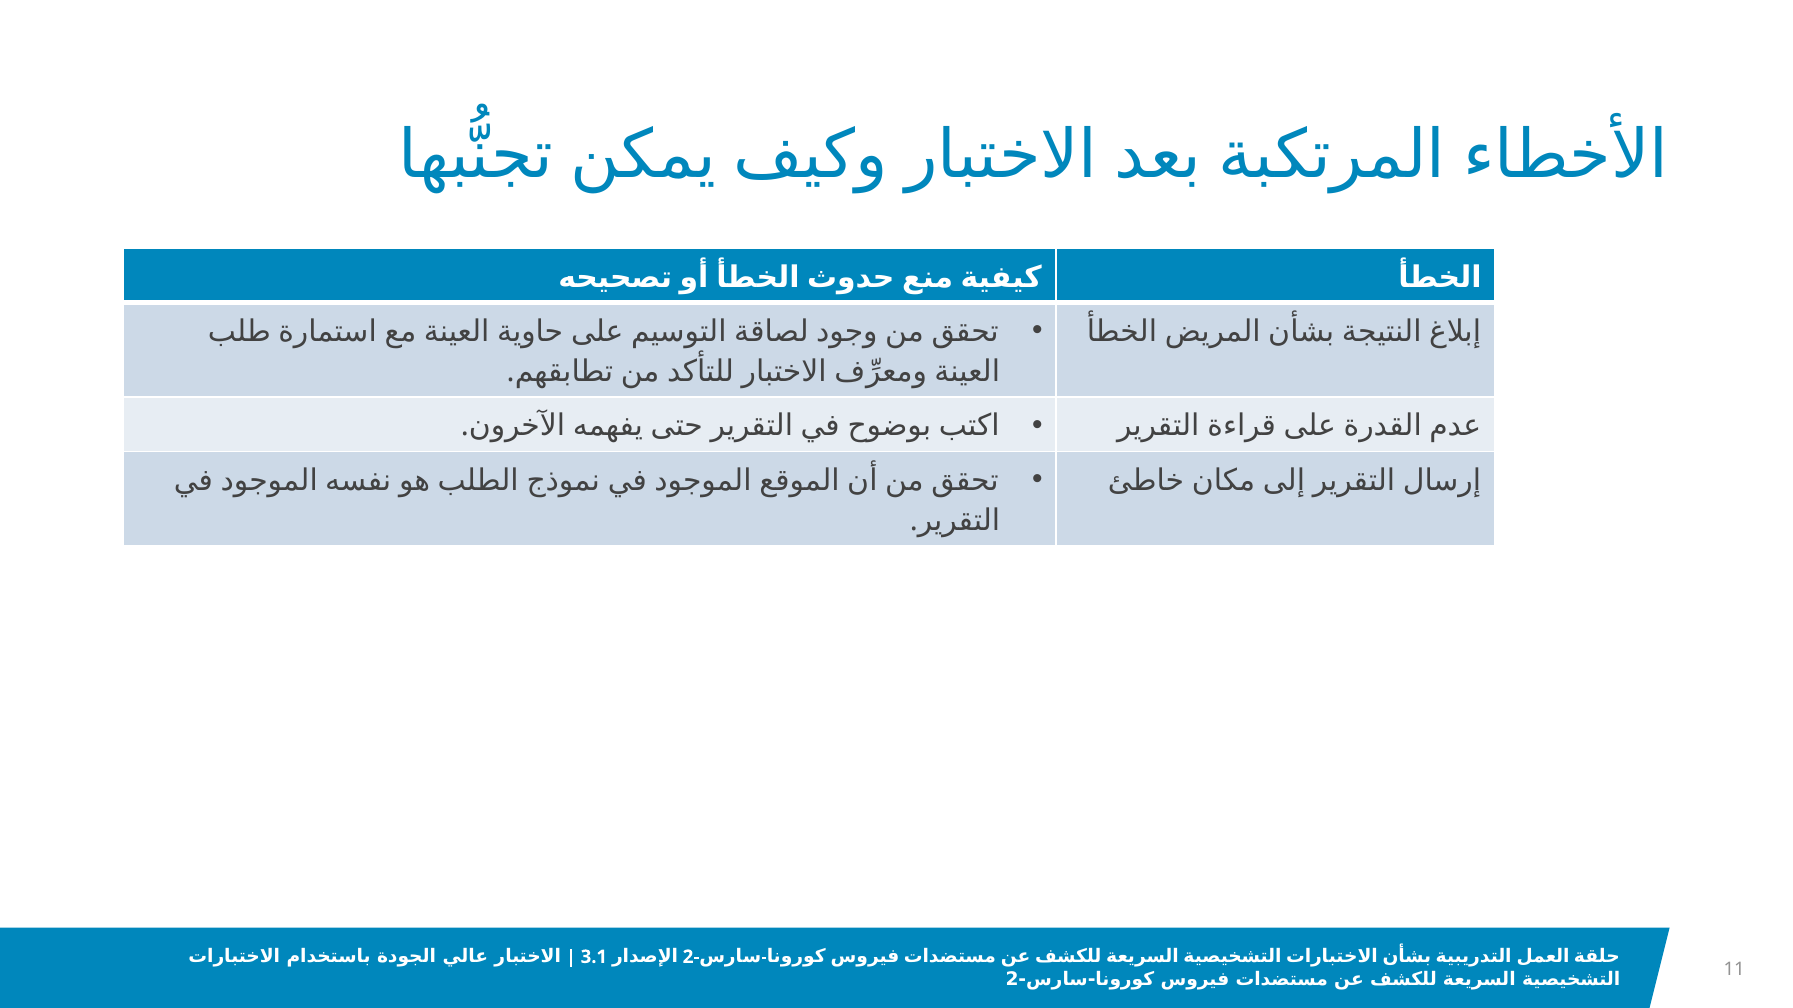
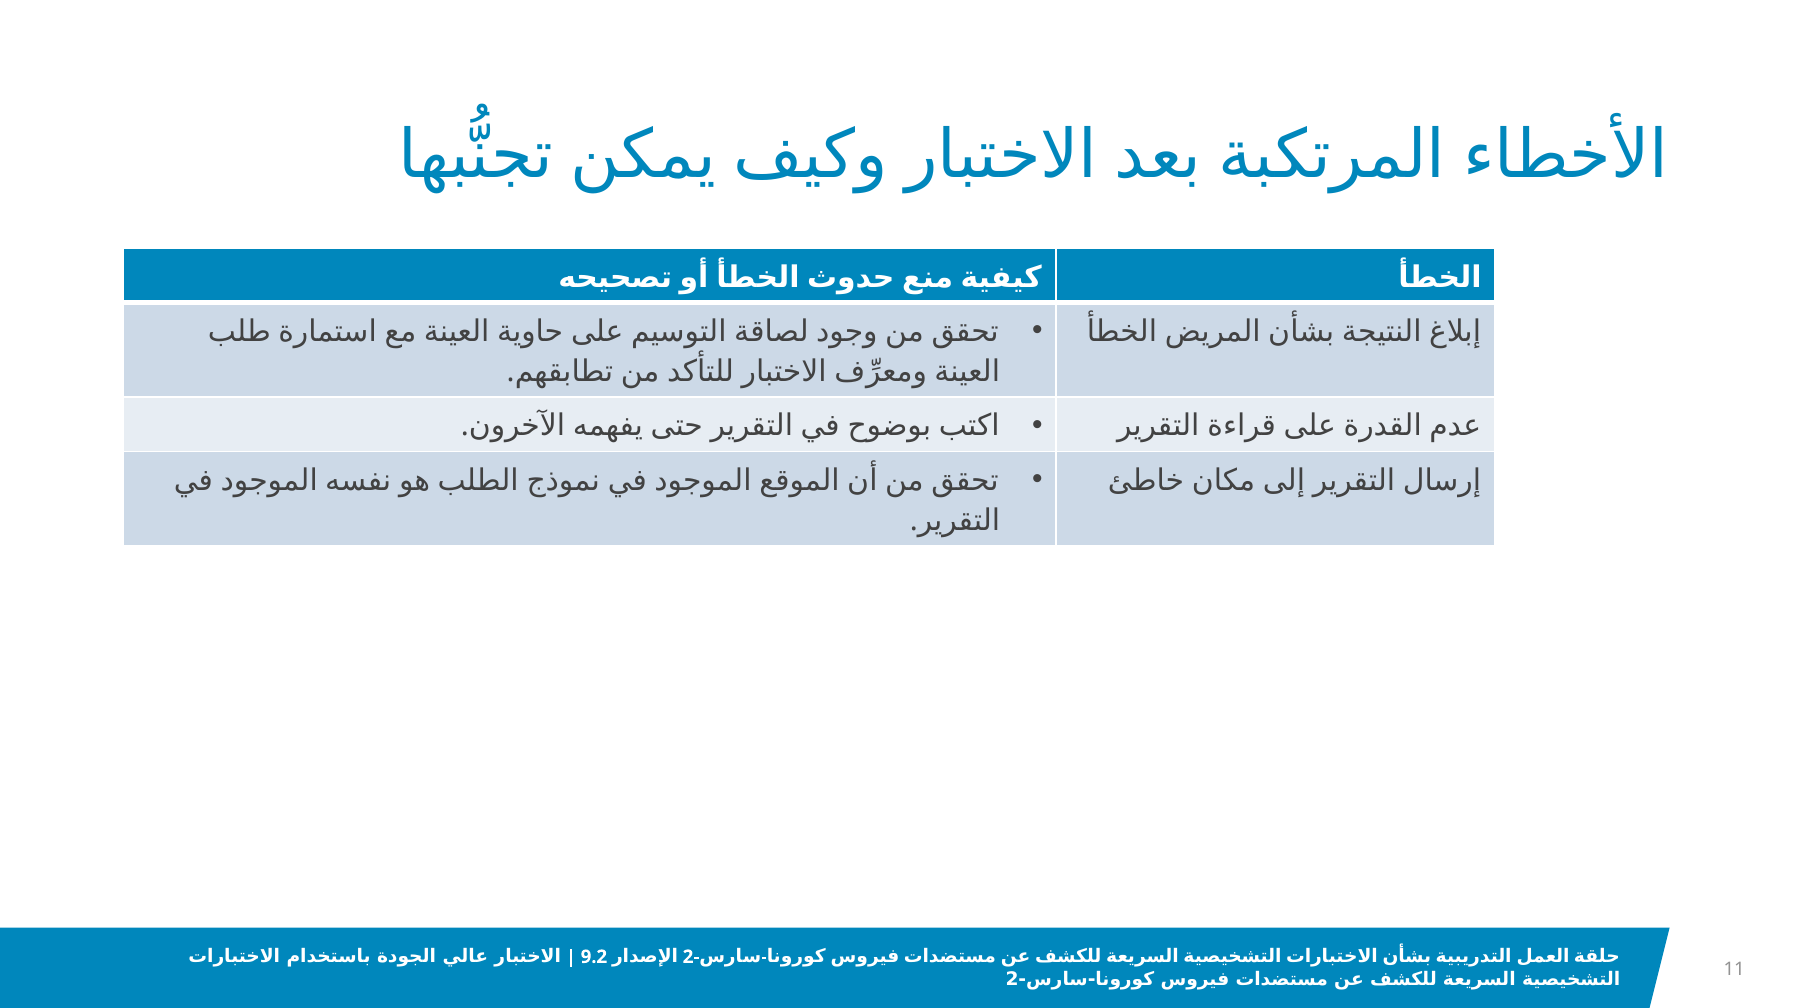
3.1: 3.1 -> 9.2
